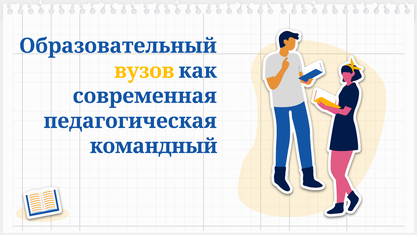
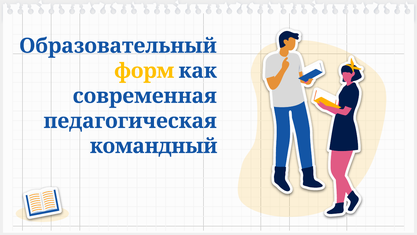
вузов: вузов -> форм
